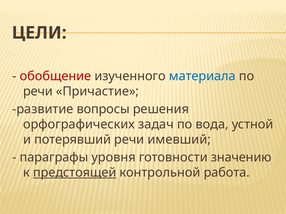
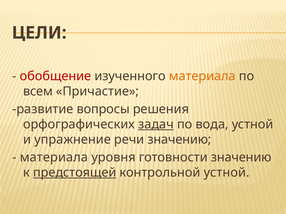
материала at (202, 76) colour: blue -> orange
речи at (38, 92): речи -> всем
задач underline: none -> present
потерявший: потерявший -> упражнение
речи имевший: имевший -> значению
параграфы at (54, 158): параграфы -> материала
контрольной работа: работа -> устной
